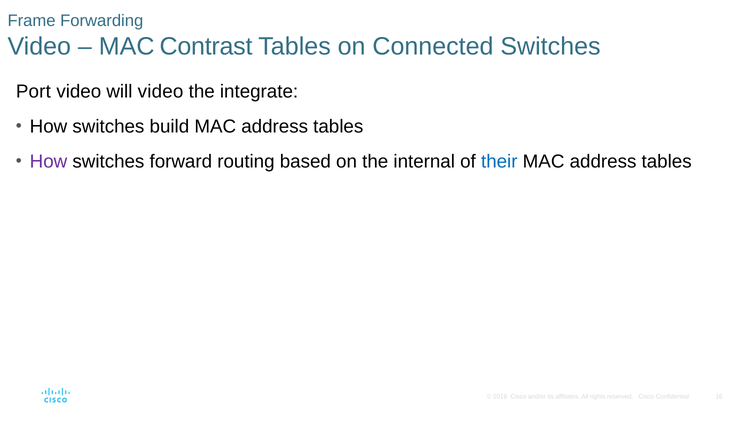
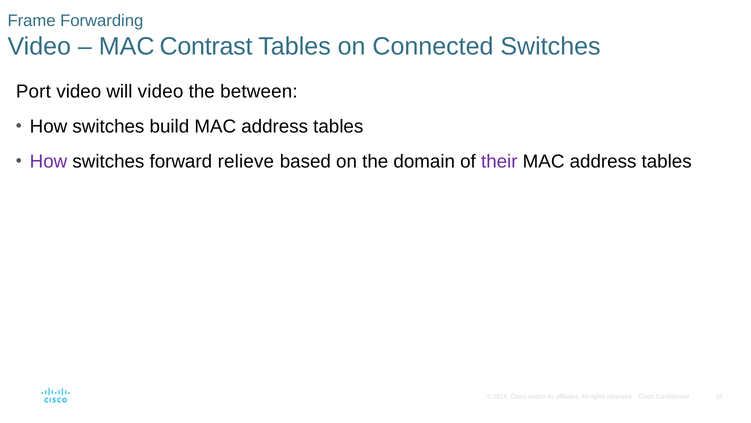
integrate: integrate -> between
routing: routing -> relieve
internal: internal -> domain
their colour: blue -> purple
